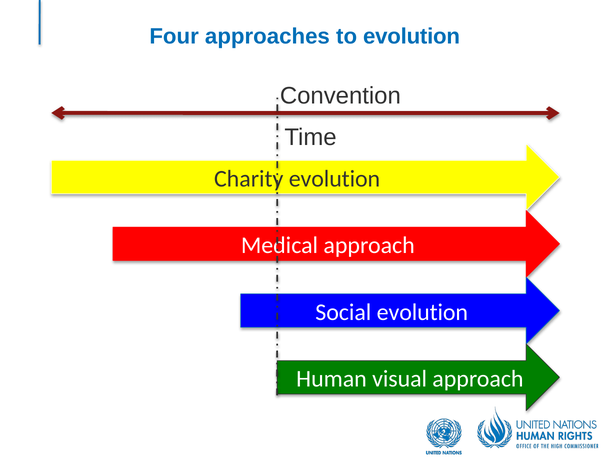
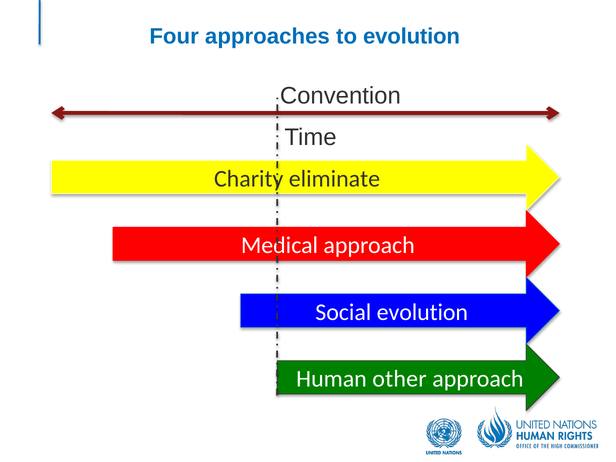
evolution at (334, 179): evolution -> eliminate
visual: visual -> other
